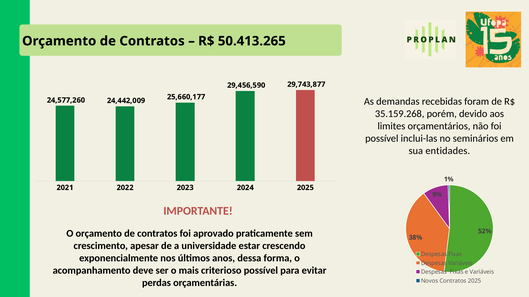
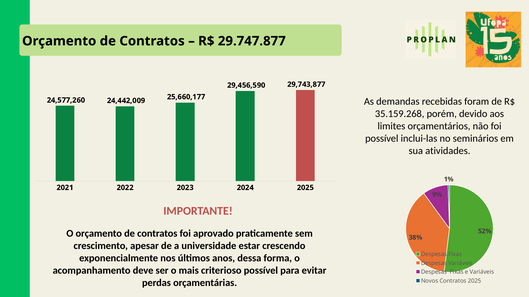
50.413.265: 50.413.265 -> 29.747.877
entidades: entidades -> atividades
